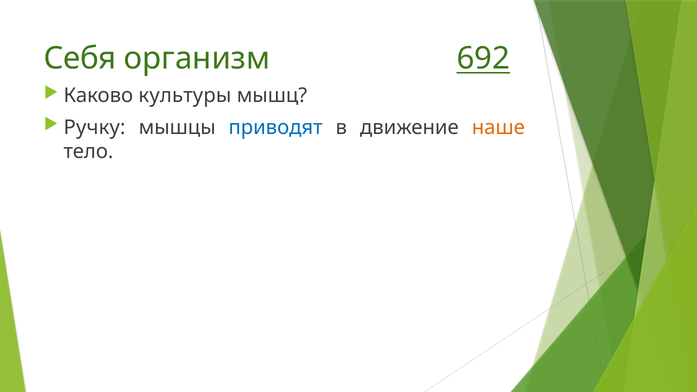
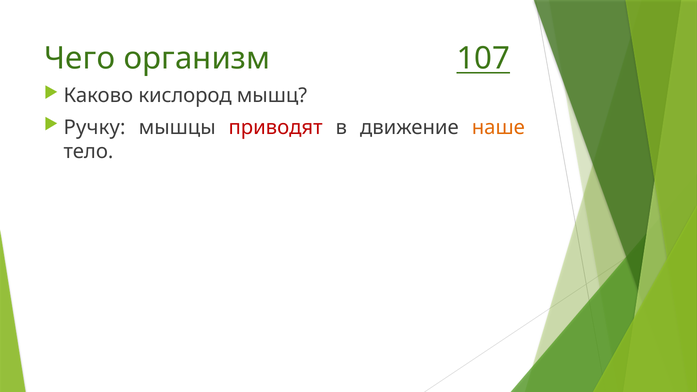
Себя: Себя -> Чего
692: 692 -> 107
культуры: культуры -> кислород
приводят colour: blue -> red
